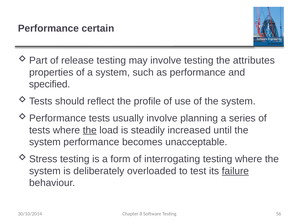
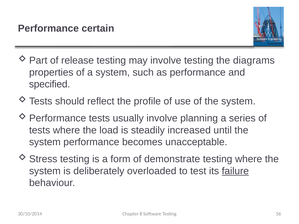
attributes: attributes -> diagrams
the at (90, 130) underline: present -> none
interrogating: interrogating -> demonstrate
